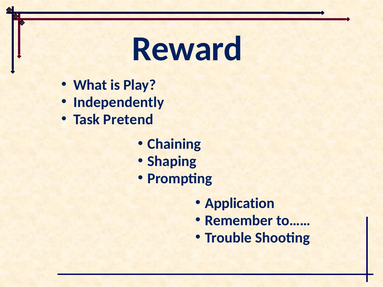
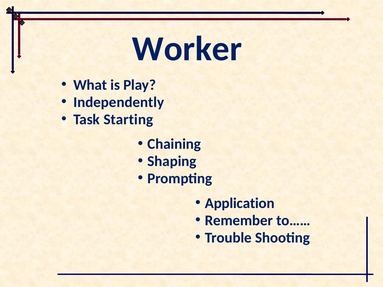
Reward: Reward -> Worker
Pretend: Pretend -> Starting
